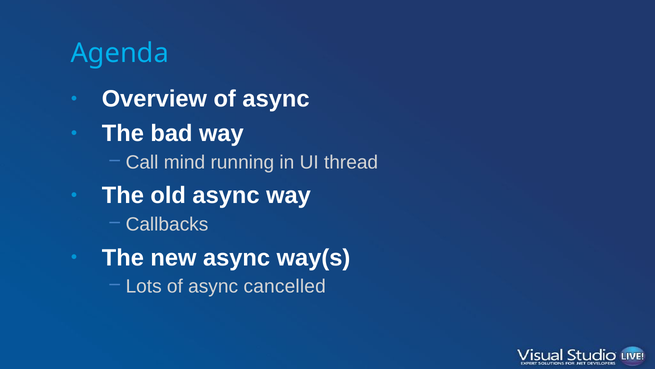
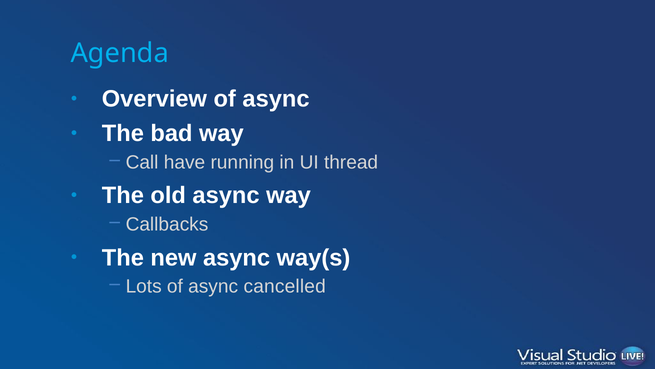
mind: mind -> have
